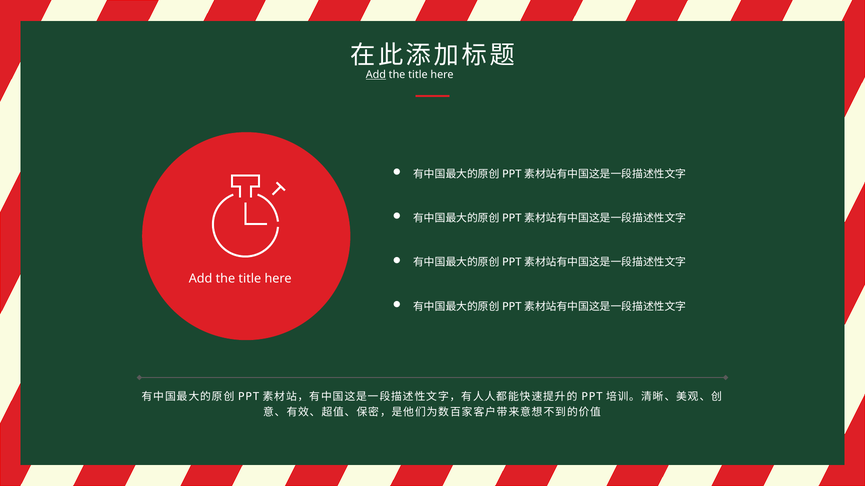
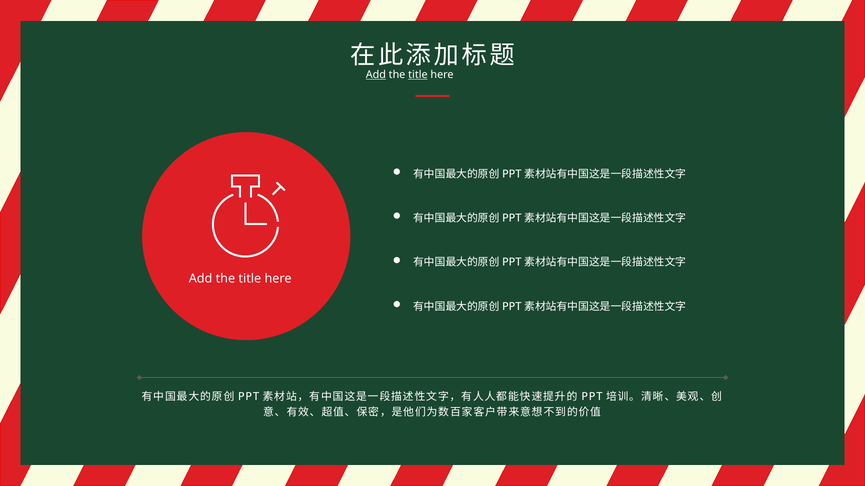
title at (418, 75) underline: none -> present
